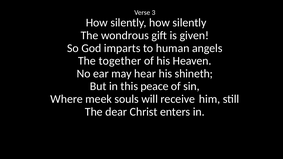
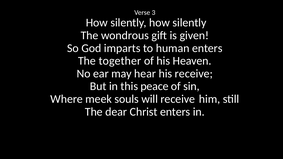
human angels: angels -> enters
his shineth: shineth -> receive
